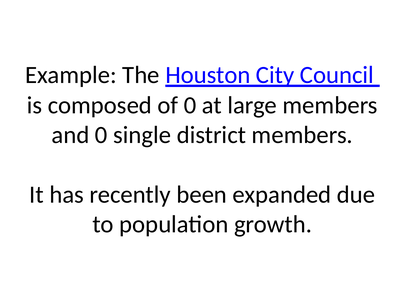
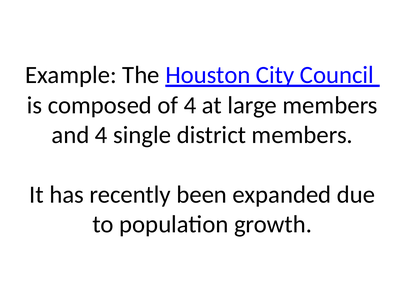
of 0: 0 -> 4
and 0: 0 -> 4
